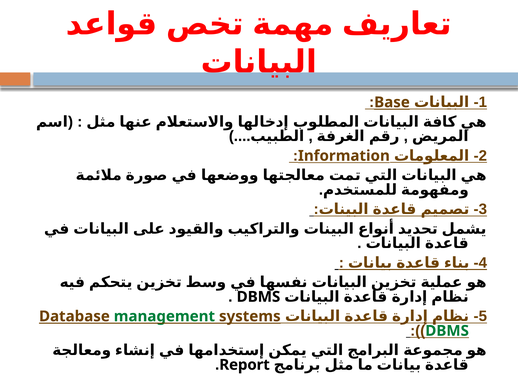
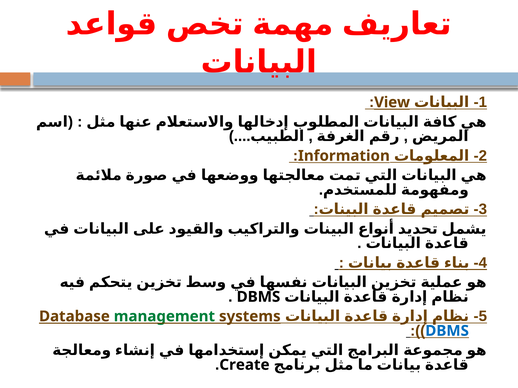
Base: Base -> View
DBMS at (447, 331) colour: green -> blue
Report: Report -> Create
